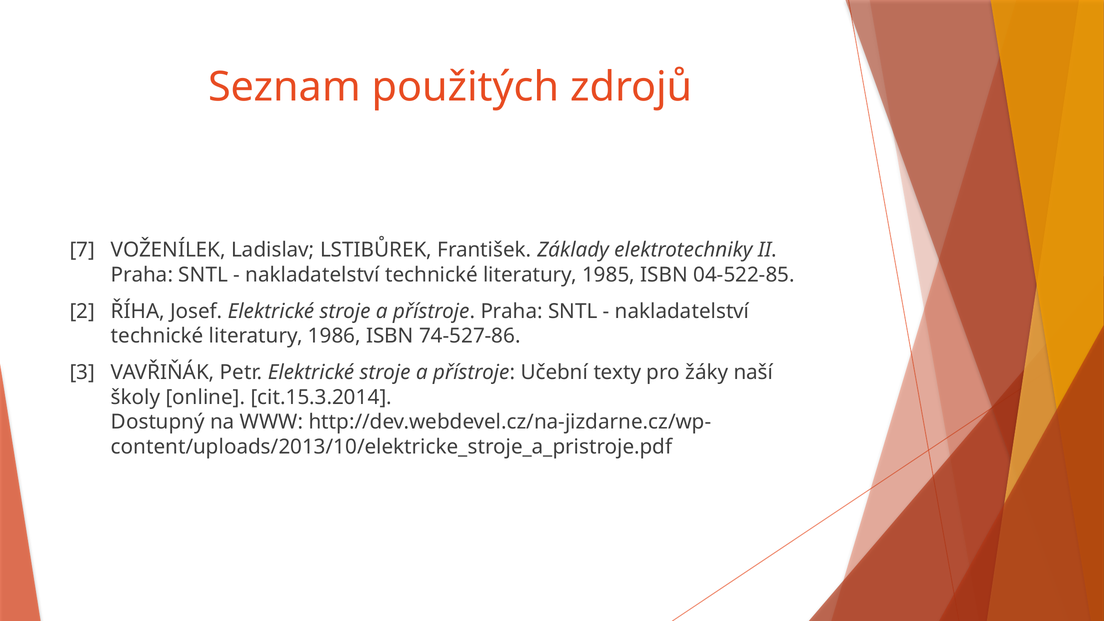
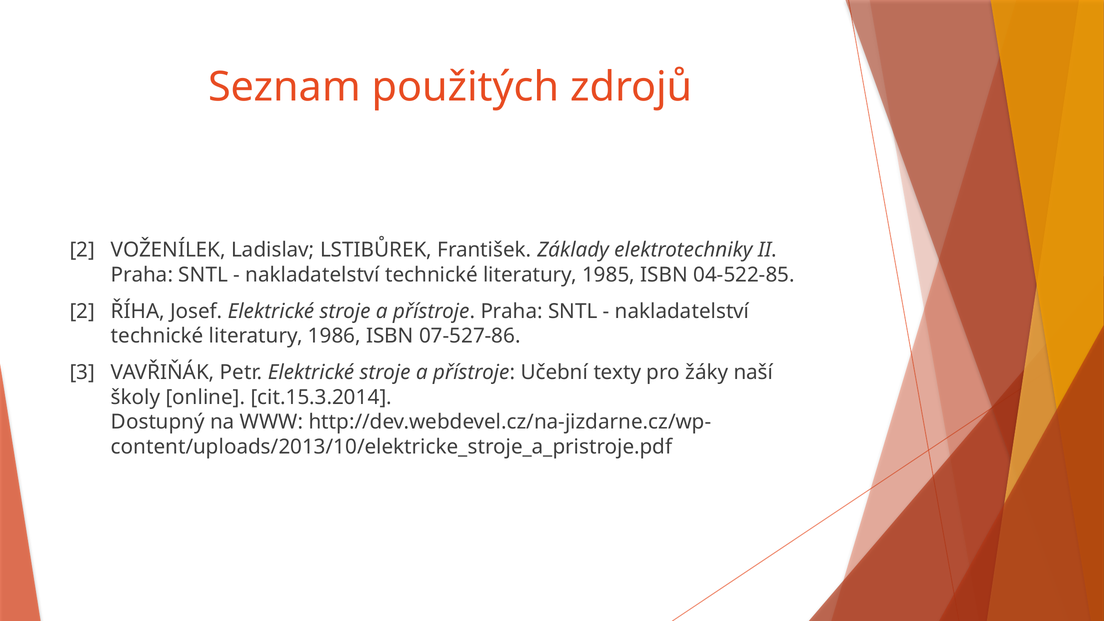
7 at (82, 250): 7 -> 2
74-527-86: 74-527-86 -> 07-527-86
